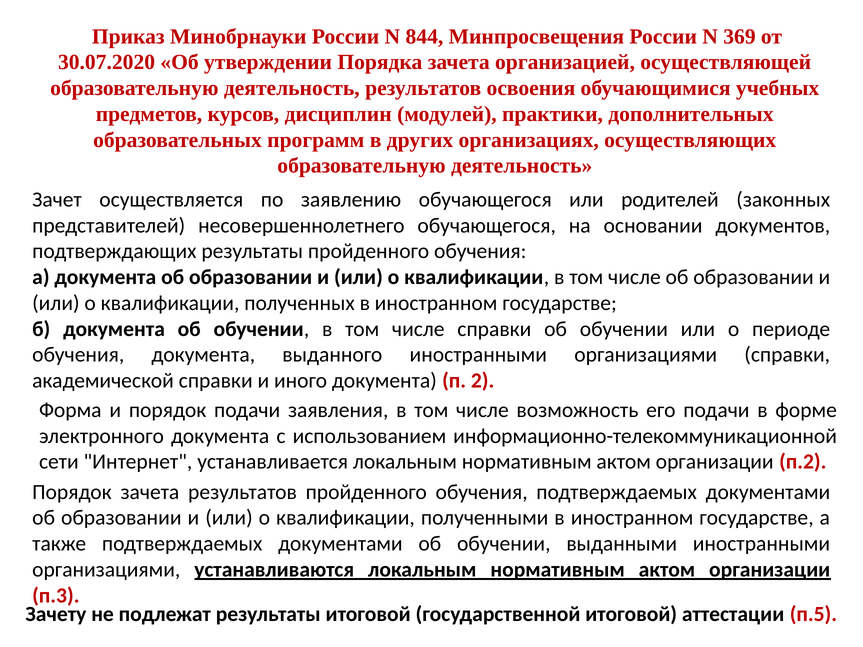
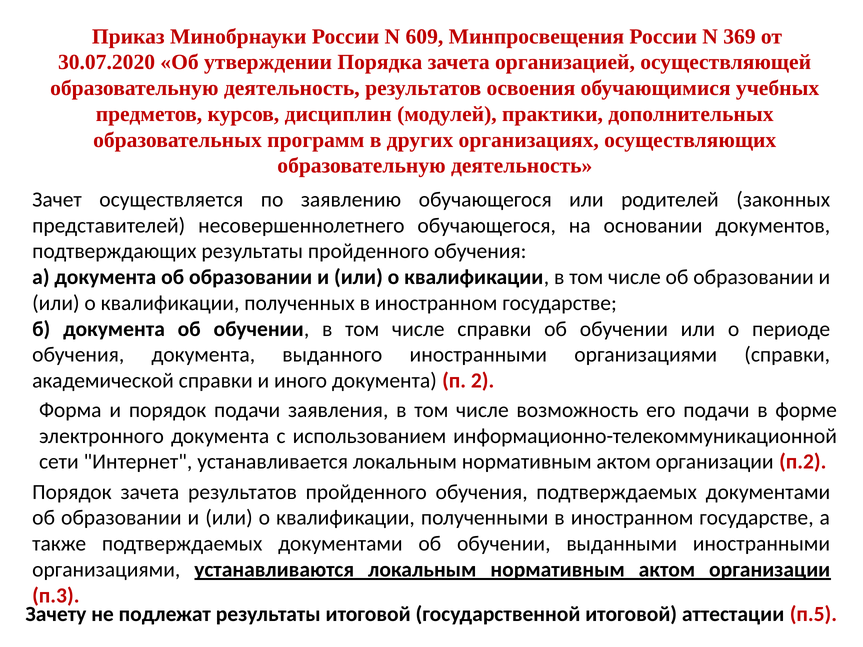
844: 844 -> 609
